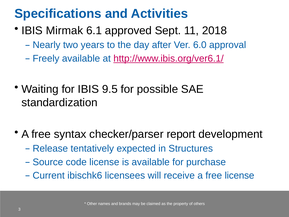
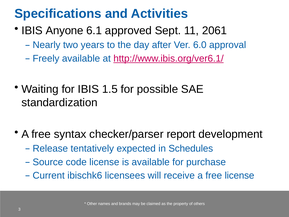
Mirmak: Mirmak -> Anyone
2018: 2018 -> 2061
9.5: 9.5 -> 1.5
Structures: Structures -> Schedules
